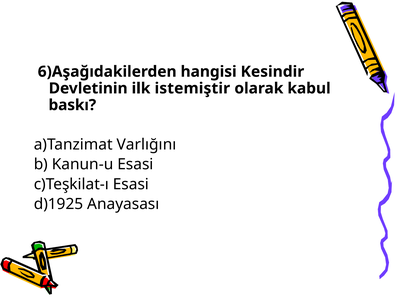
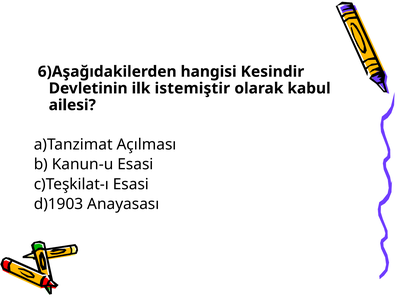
baskı: baskı -> ailesi
Varlığını: Varlığını -> Açılması
d)1925: d)1925 -> d)1903
